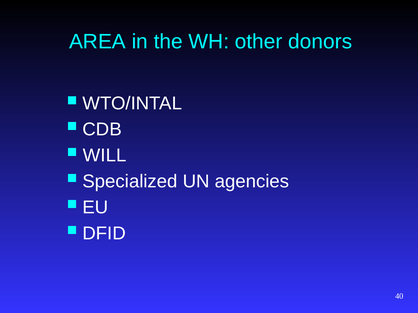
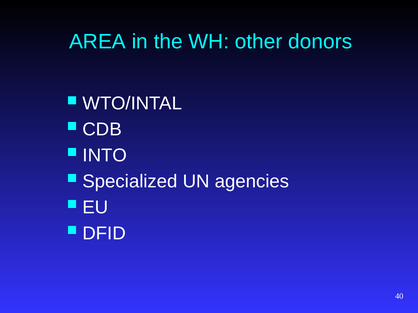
WILL: WILL -> INTO
